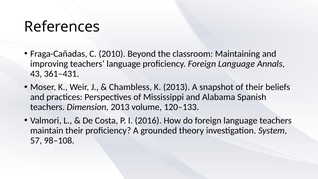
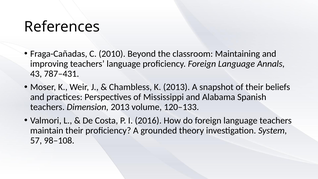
361–431: 361–431 -> 787–431
